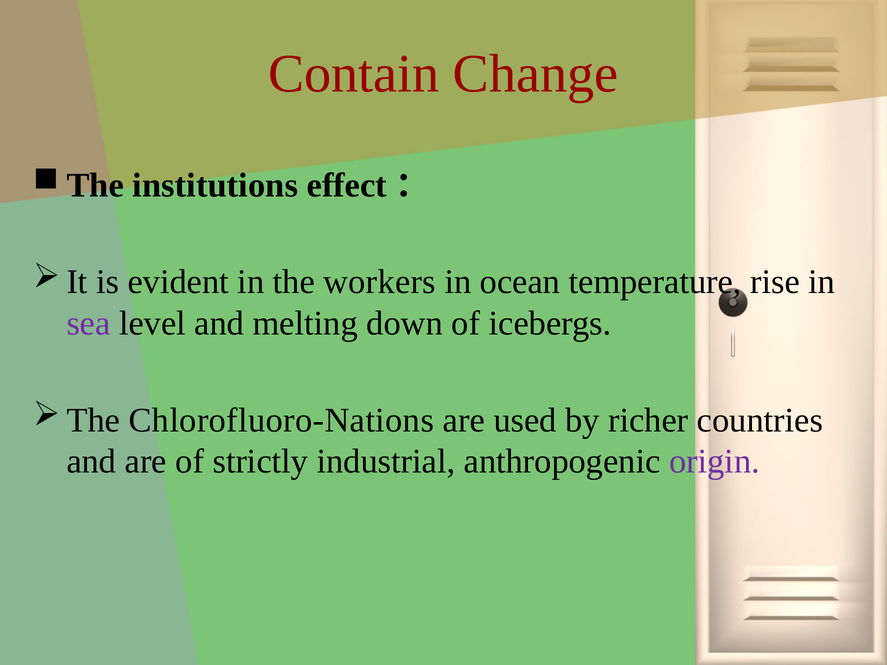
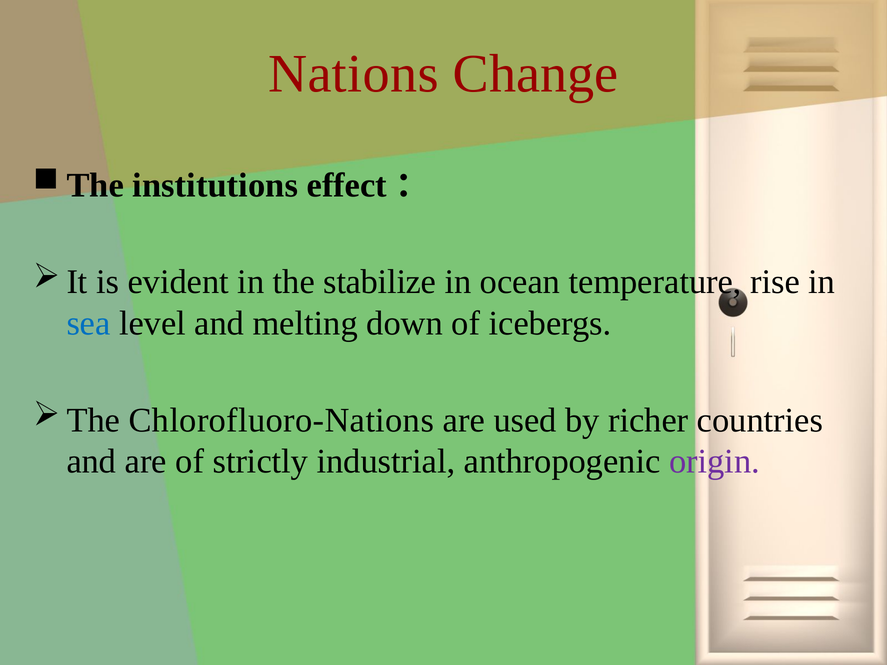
Contain: Contain -> Nations
workers: workers -> stabilize
sea colour: purple -> blue
